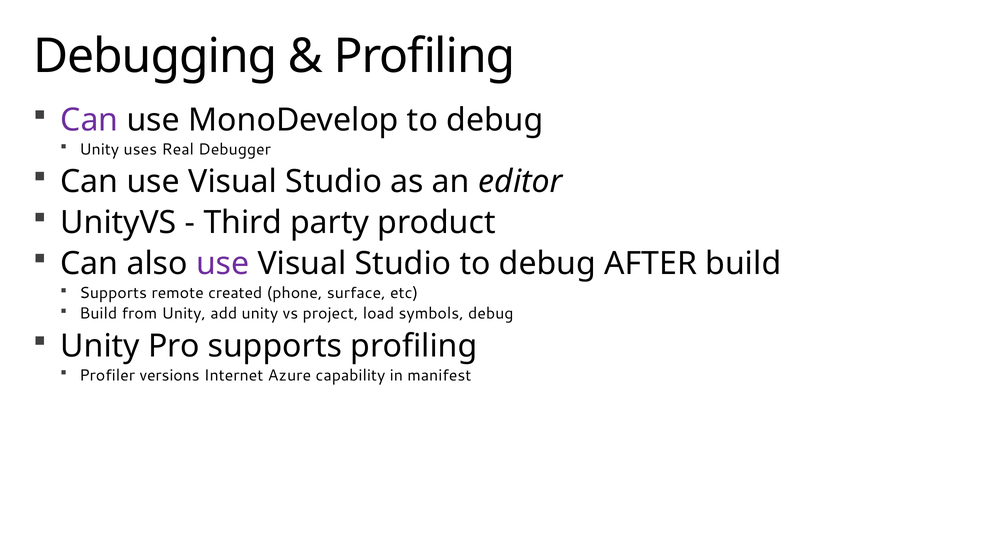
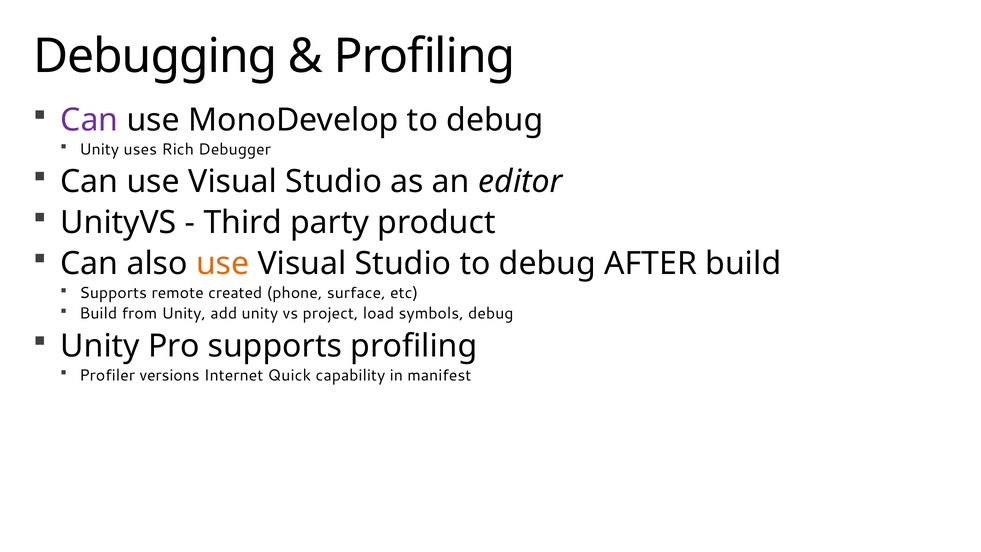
Real: Real -> Rich
use at (223, 264) colour: purple -> orange
Azure: Azure -> Quick
